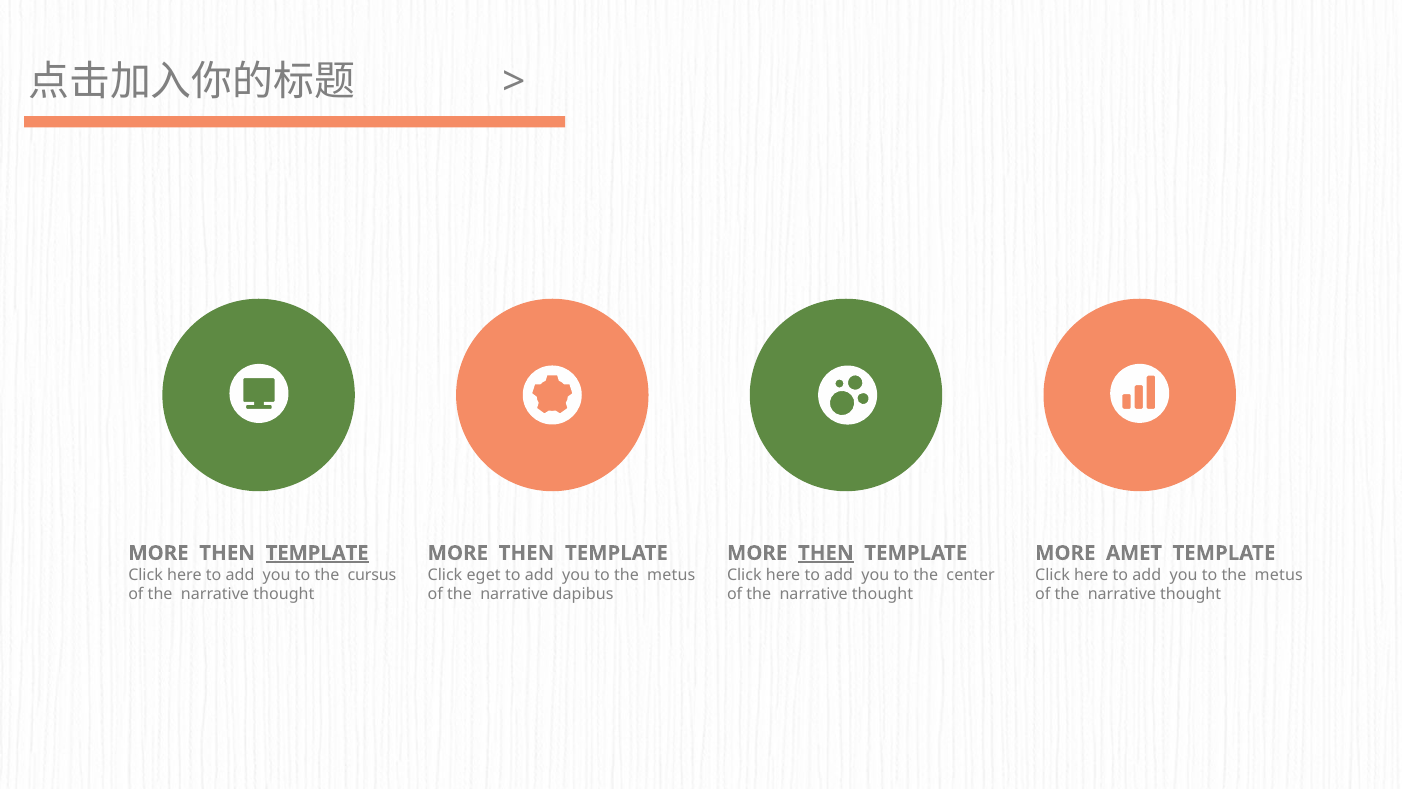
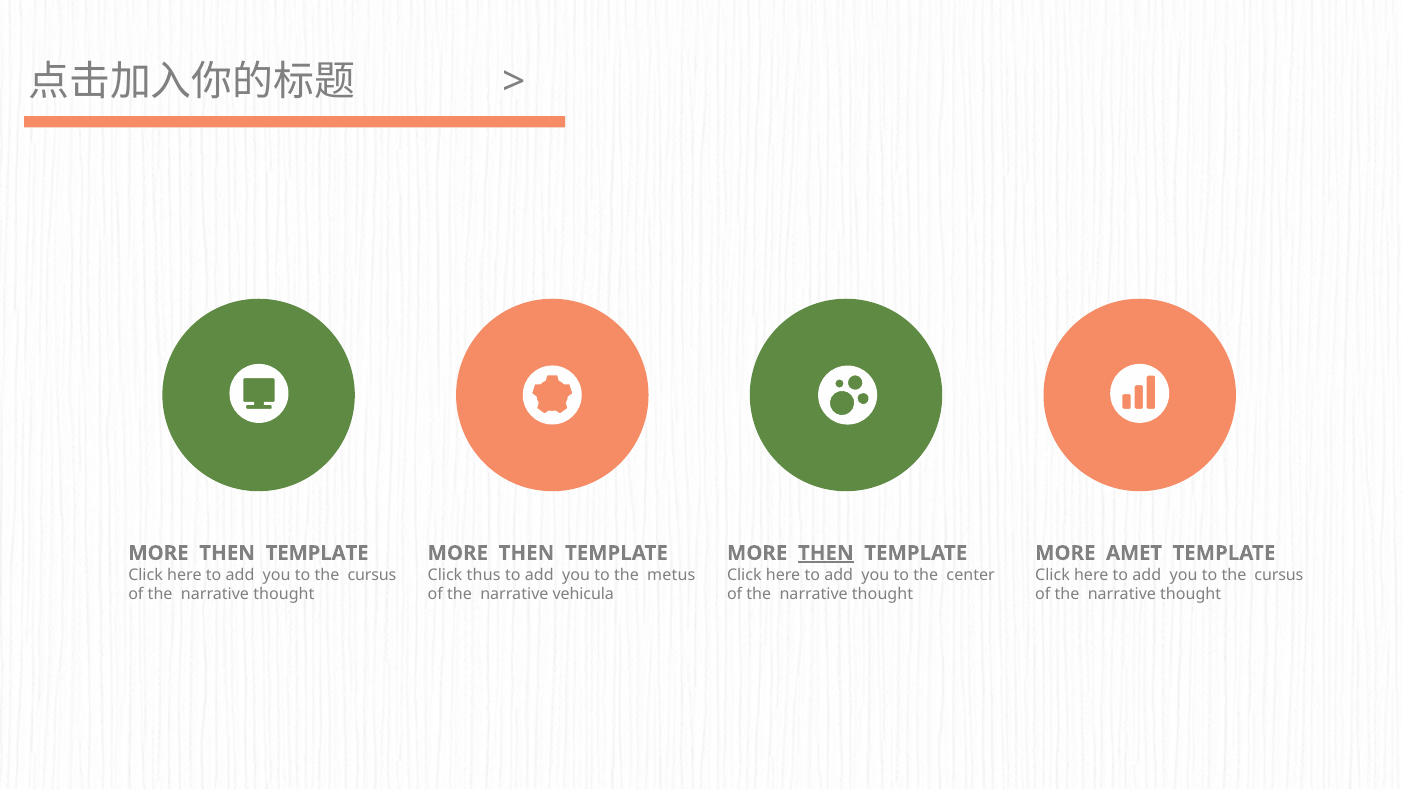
TEMPLATE at (317, 553) underline: present -> none
eget: eget -> thus
metus at (1279, 575): metus -> cursus
dapibus: dapibus -> vehicula
